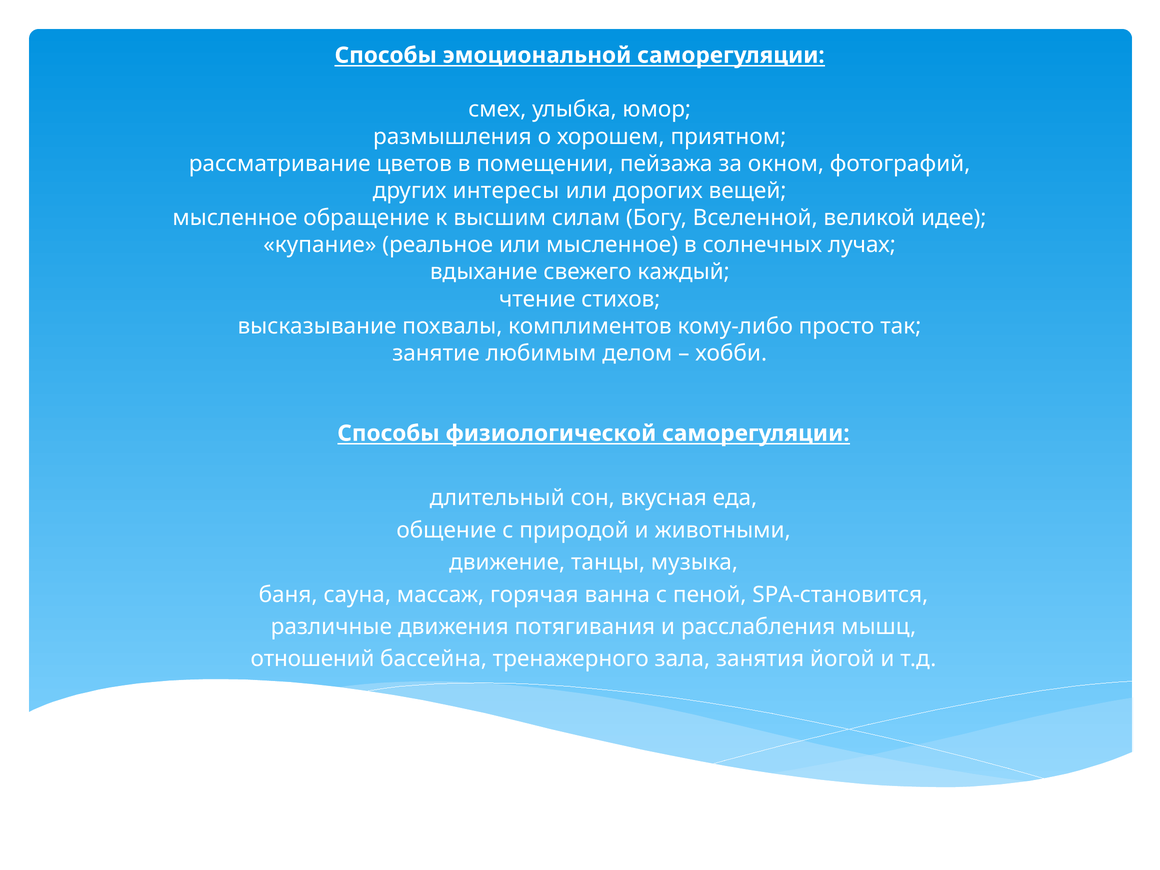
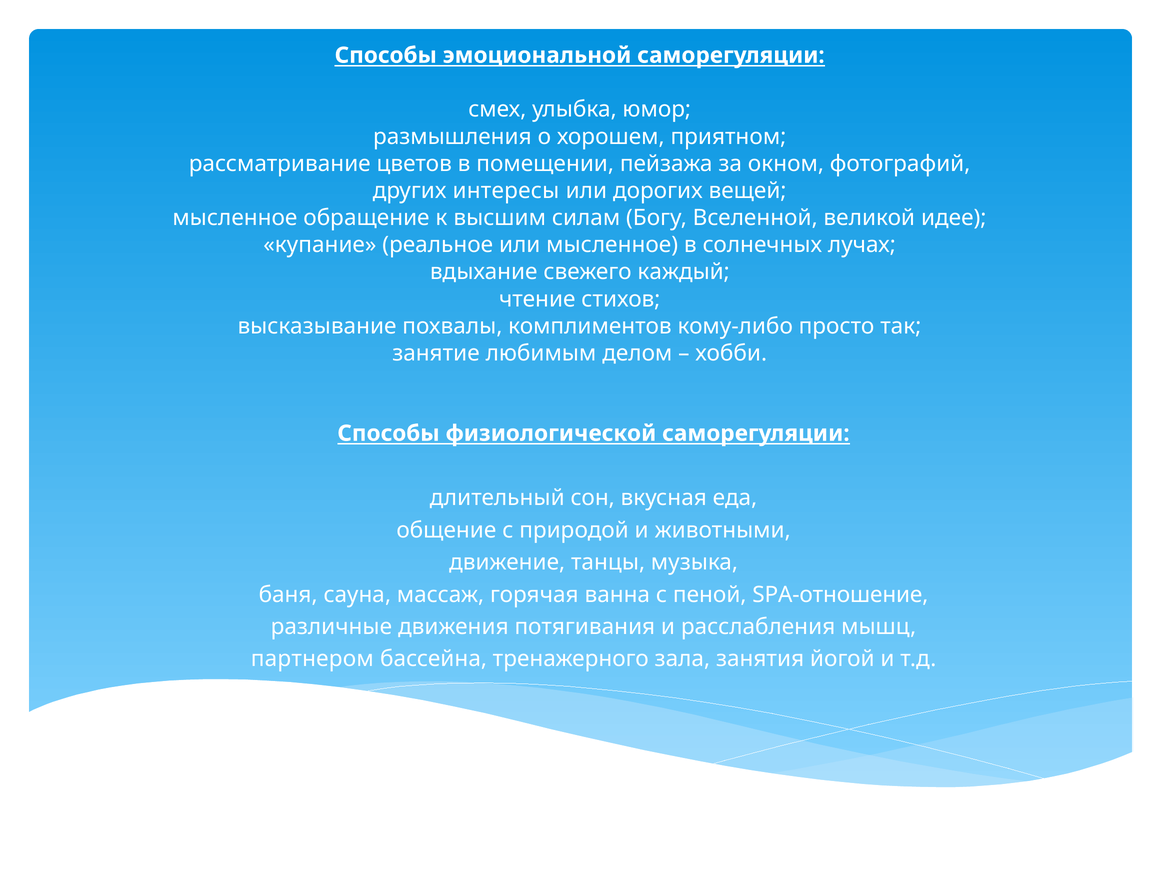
SPA-становится: SPA-становится -> SPA-отношение
отношений: отношений -> партнером
